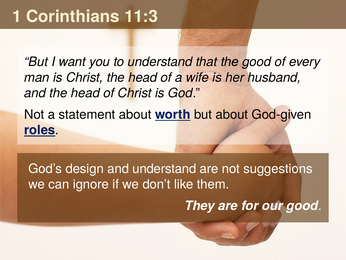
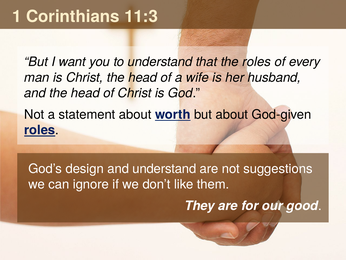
the good: good -> roles
